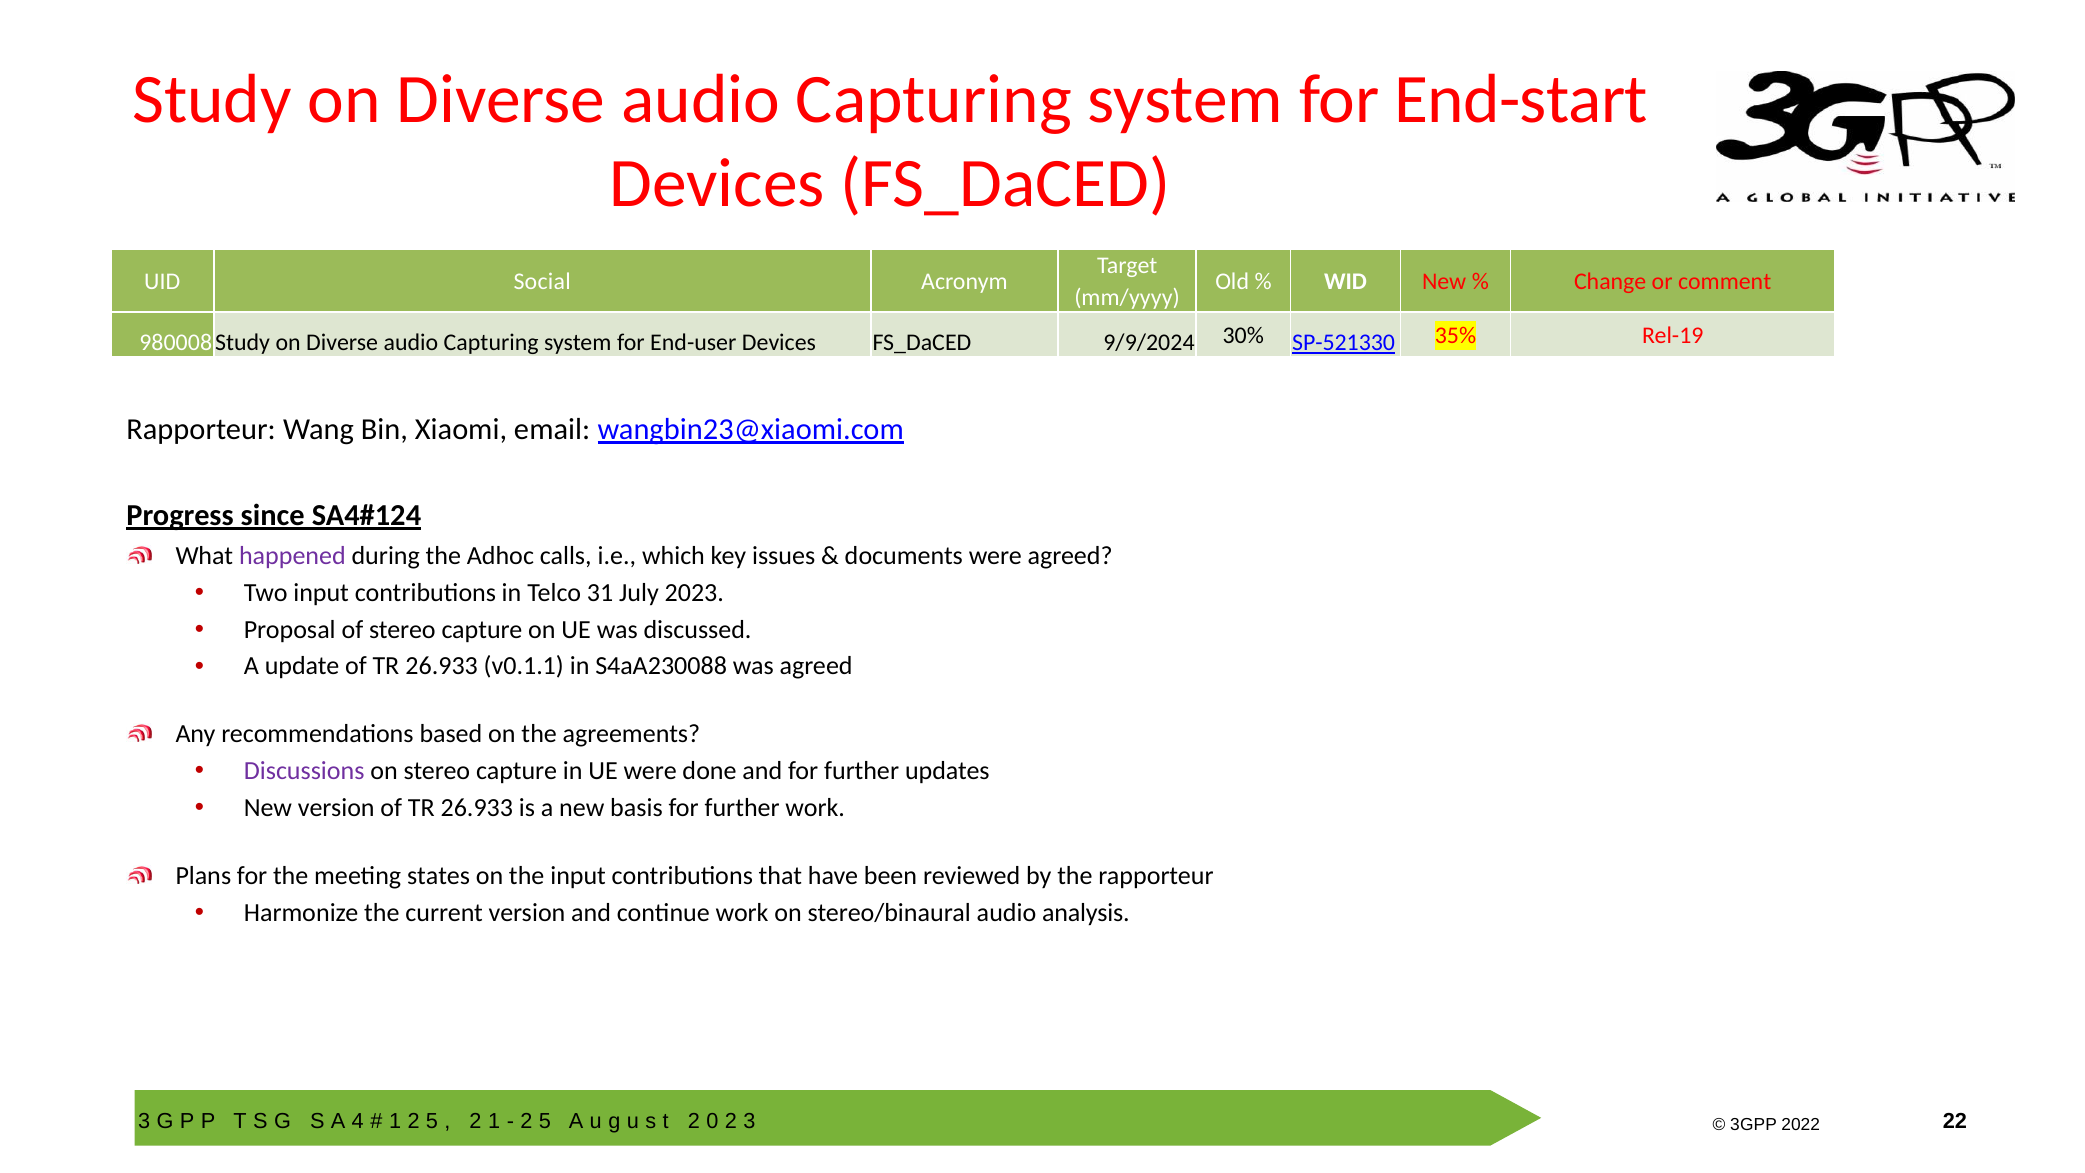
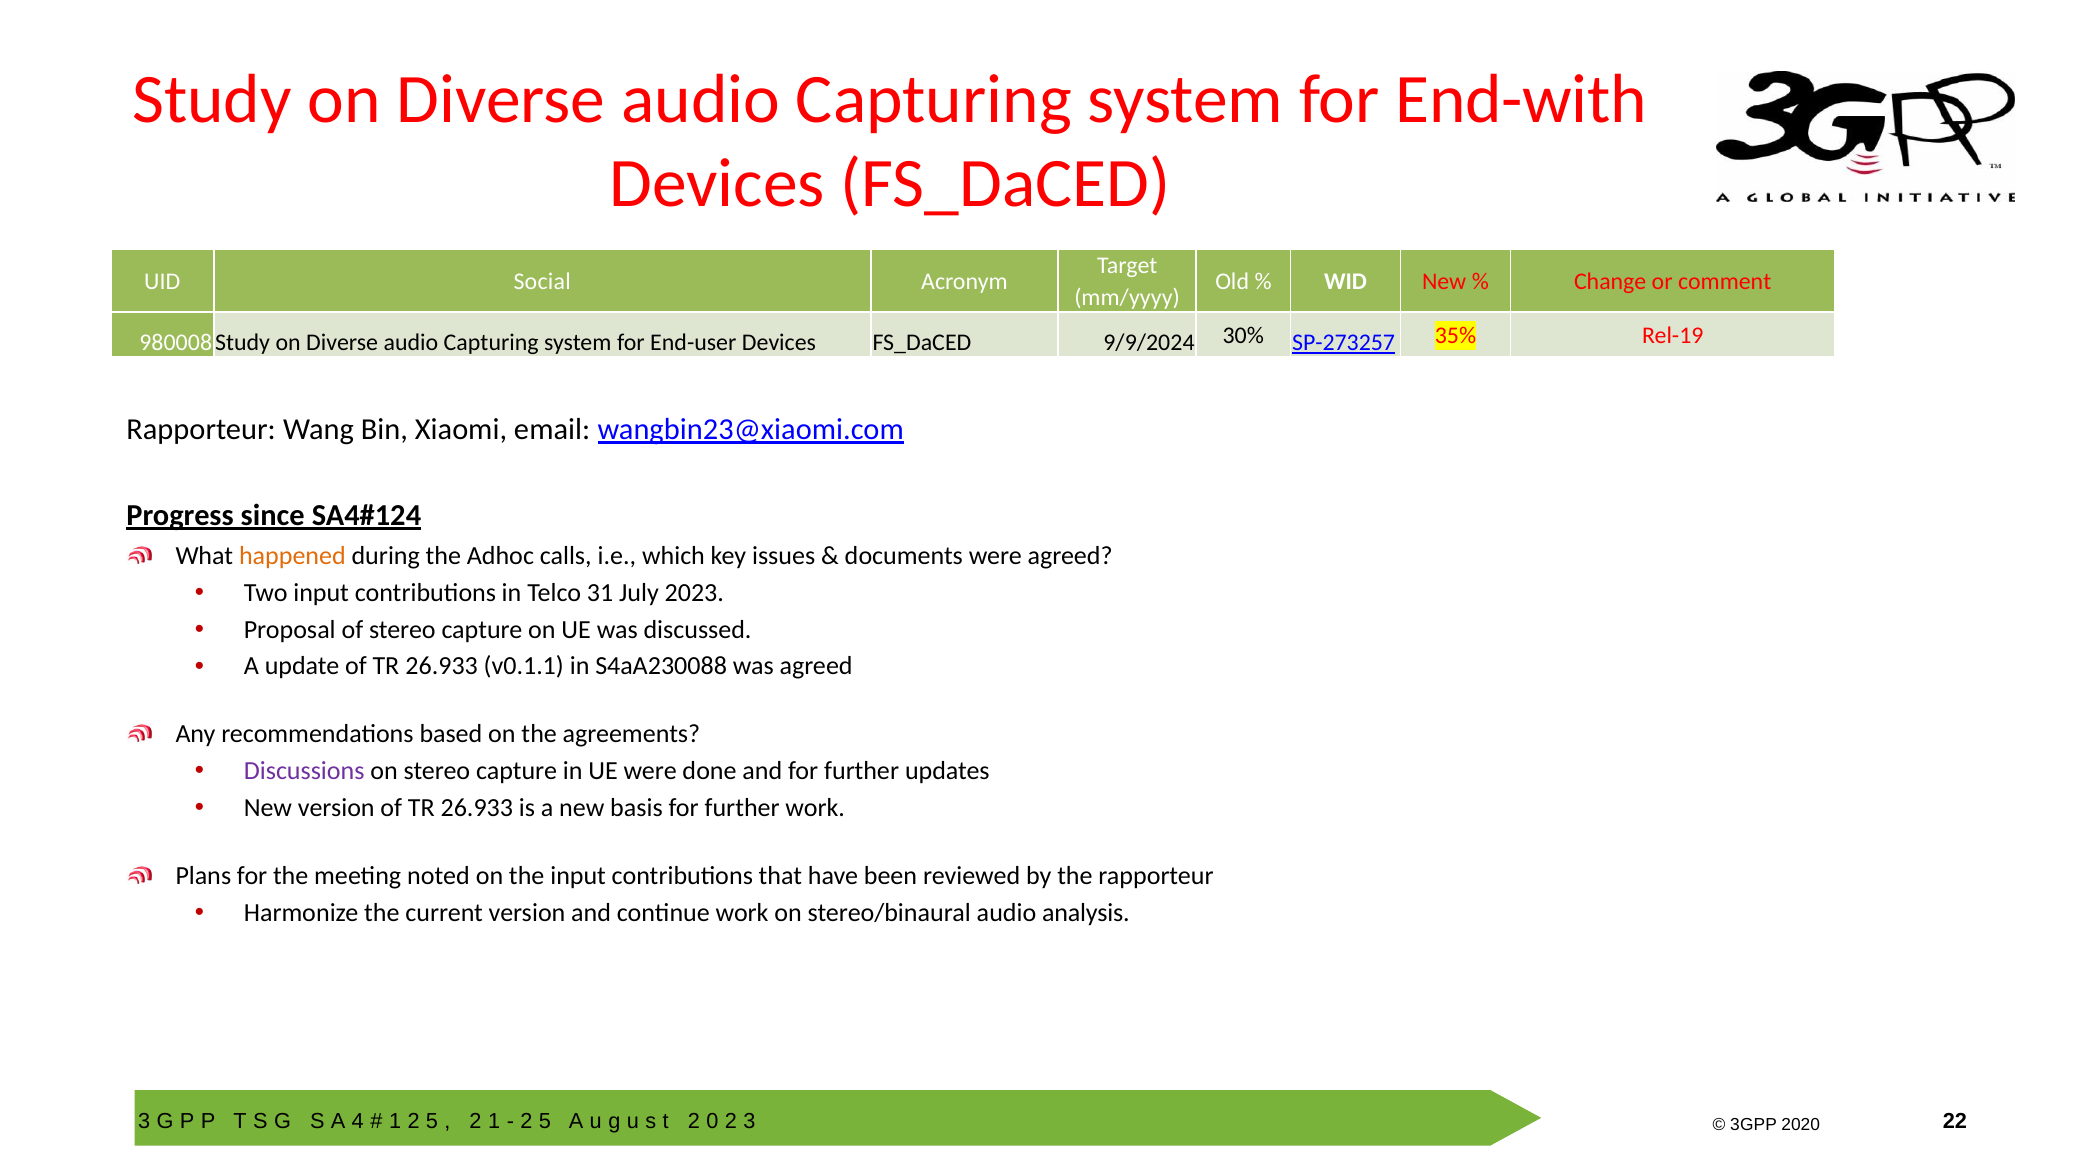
End-start: End-start -> End-with
SP-521330: SP-521330 -> SP-273257
happened colour: purple -> orange
states: states -> noted
2022: 2022 -> 2020
